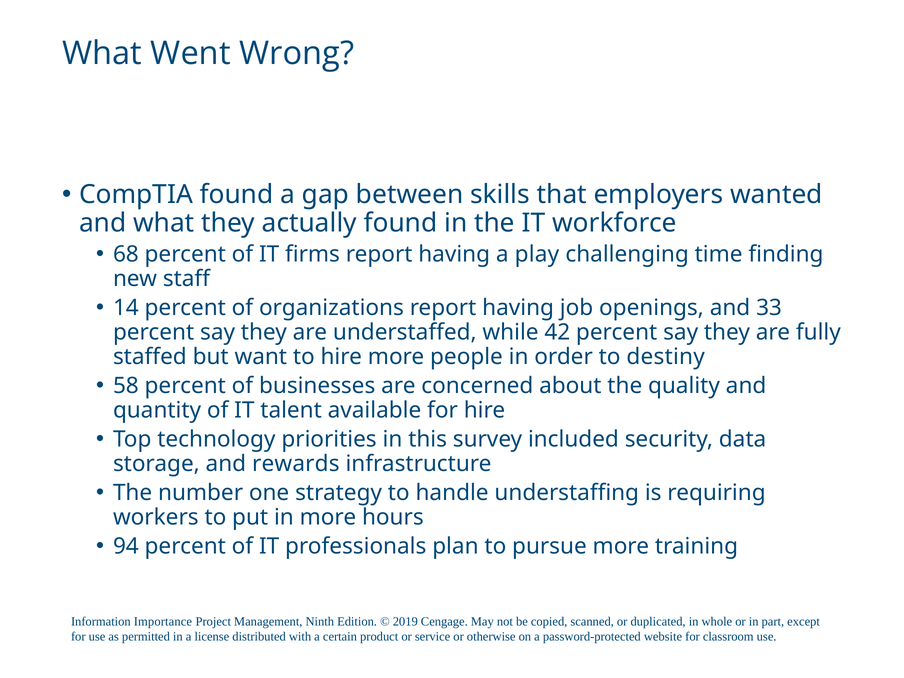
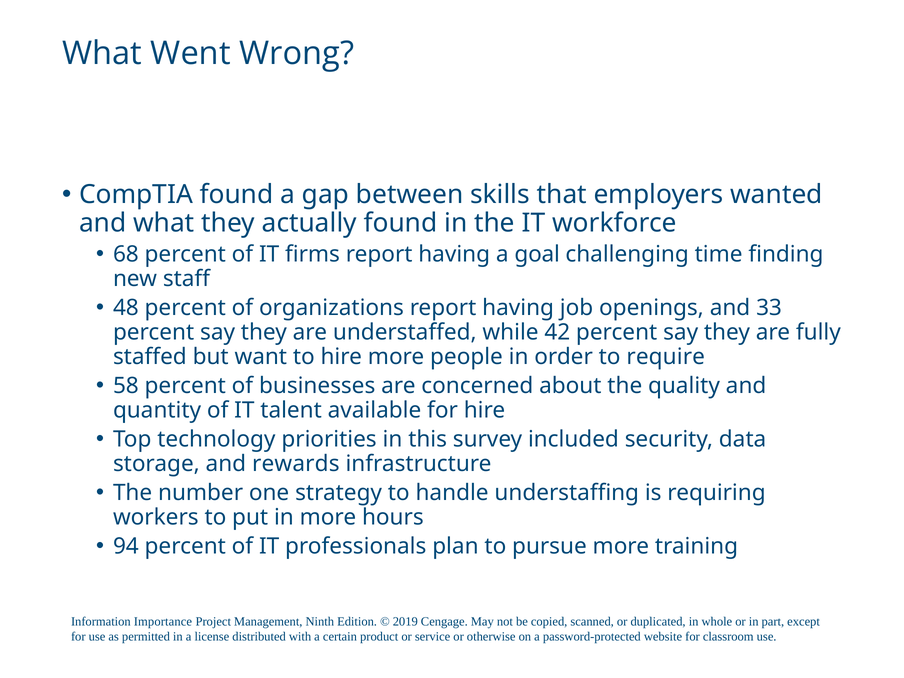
play: play -> goal
14: 14 -> 48
destiny: destiny -> require
